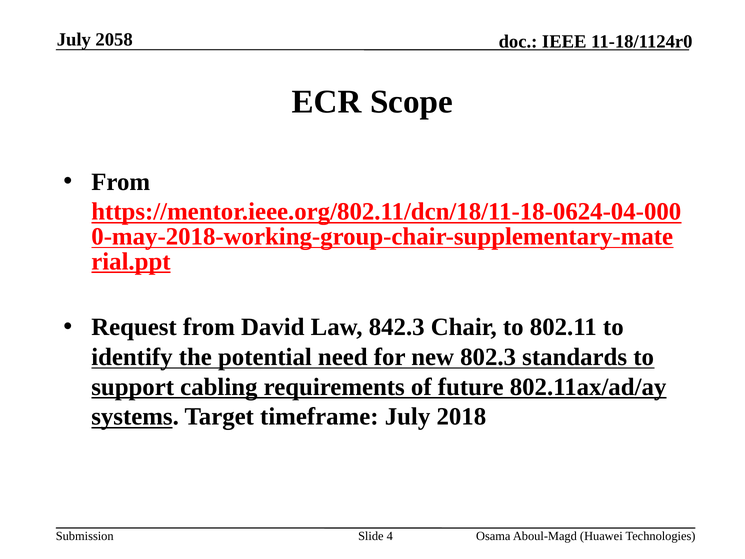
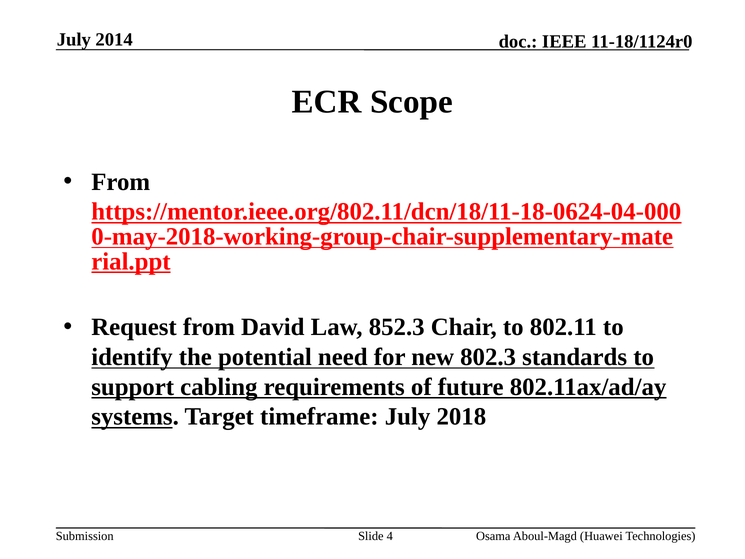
2058: 2058 -> 2014
842.3: 842.3 -> 852.3
